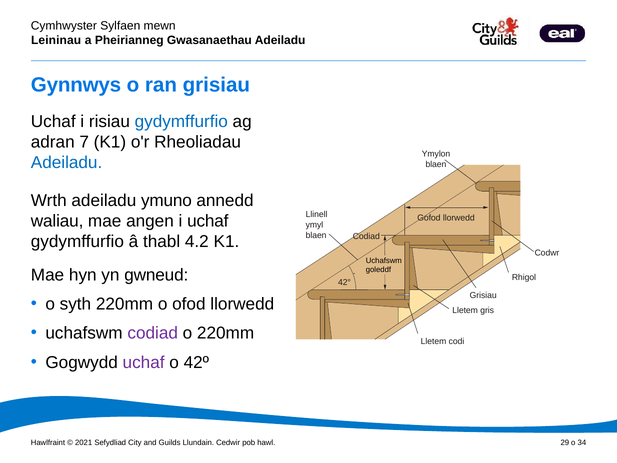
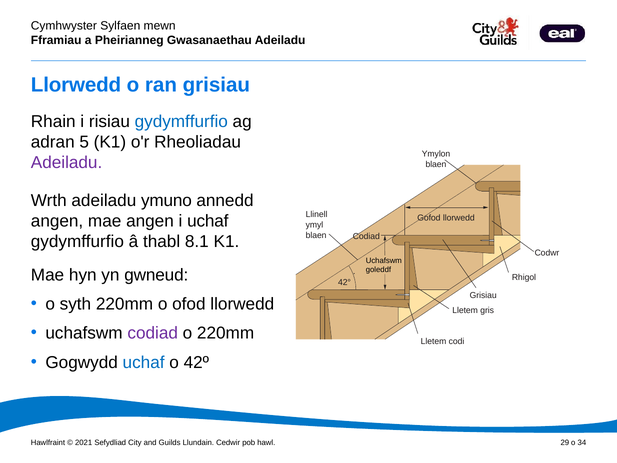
Leininau: Leininau -> Fframiau
Gynnwys at (76, 85): Gynnwys -> Llorwedd
Uchaf at (53, 121): Uchaf -> Rhain
7: 7 -> 5
Adeiladu at (67, 163) colour: blue -> purple
waliau at (57, 221): waliau -> angen
4.2: 4.2 -> 8.1
uchaf at (144, 362) colour: purple -> blue
